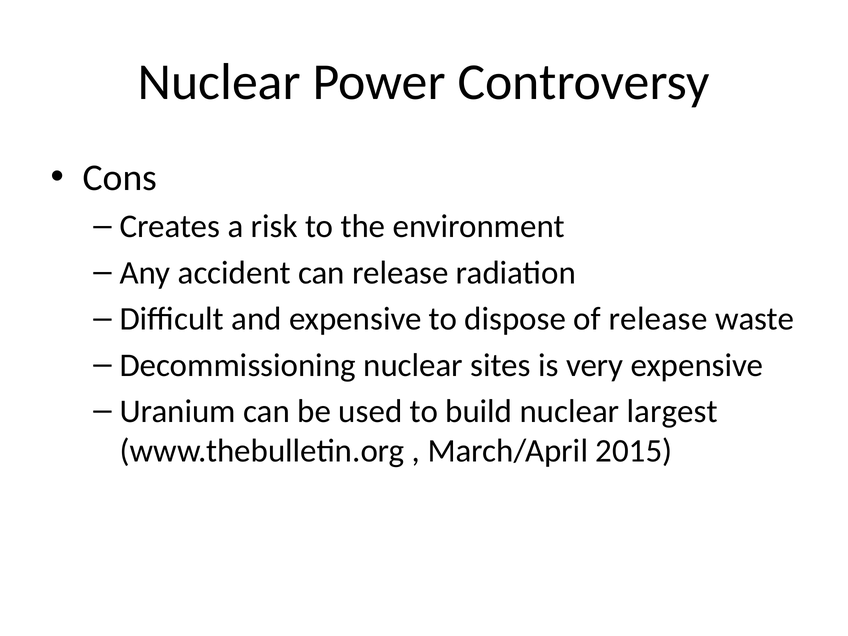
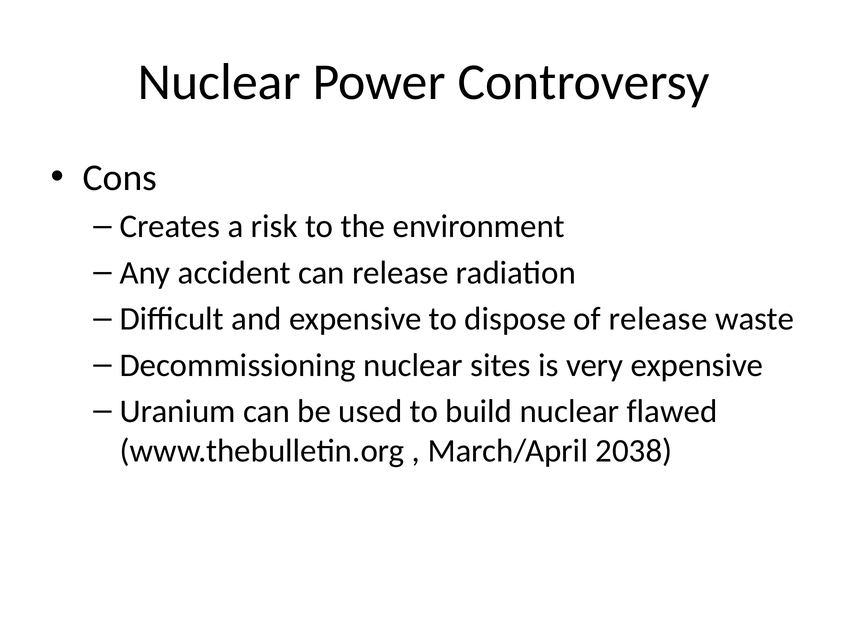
largest: largest -> flawed
2015: 2015 -> 2038
